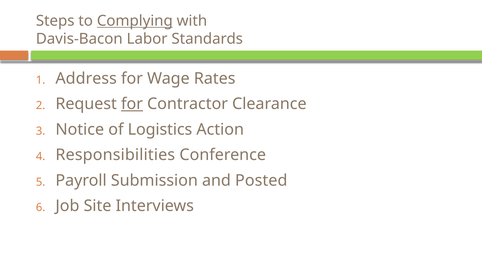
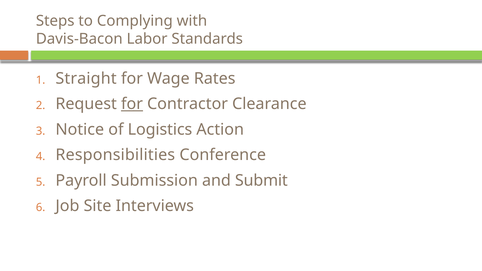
Complying underline: present -> none
Address: Address -> Straight
Posted: Posted -> Submit
